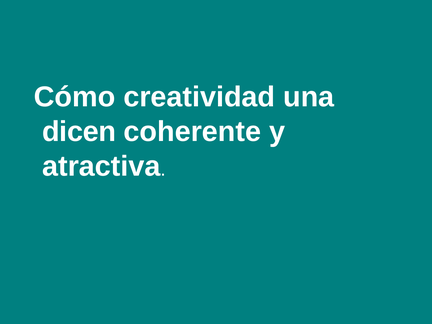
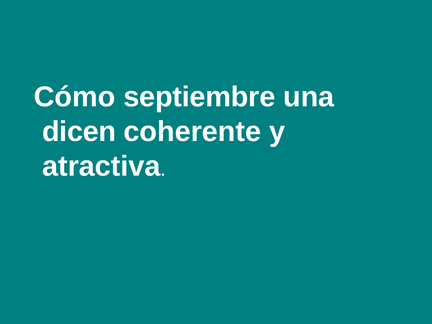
creatividad: creatividad -> septiembre
